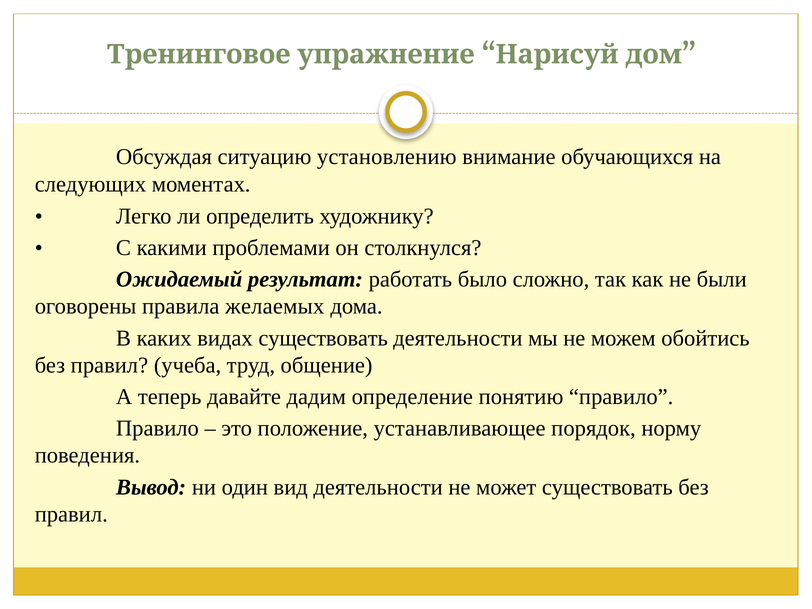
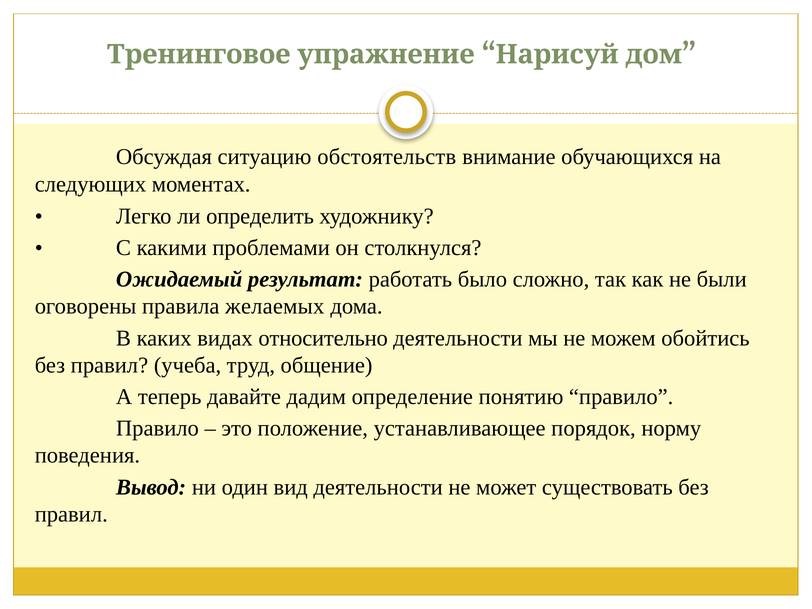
установлению: установлению -> обстоятельств
видах существовать: существовать -> относительно
